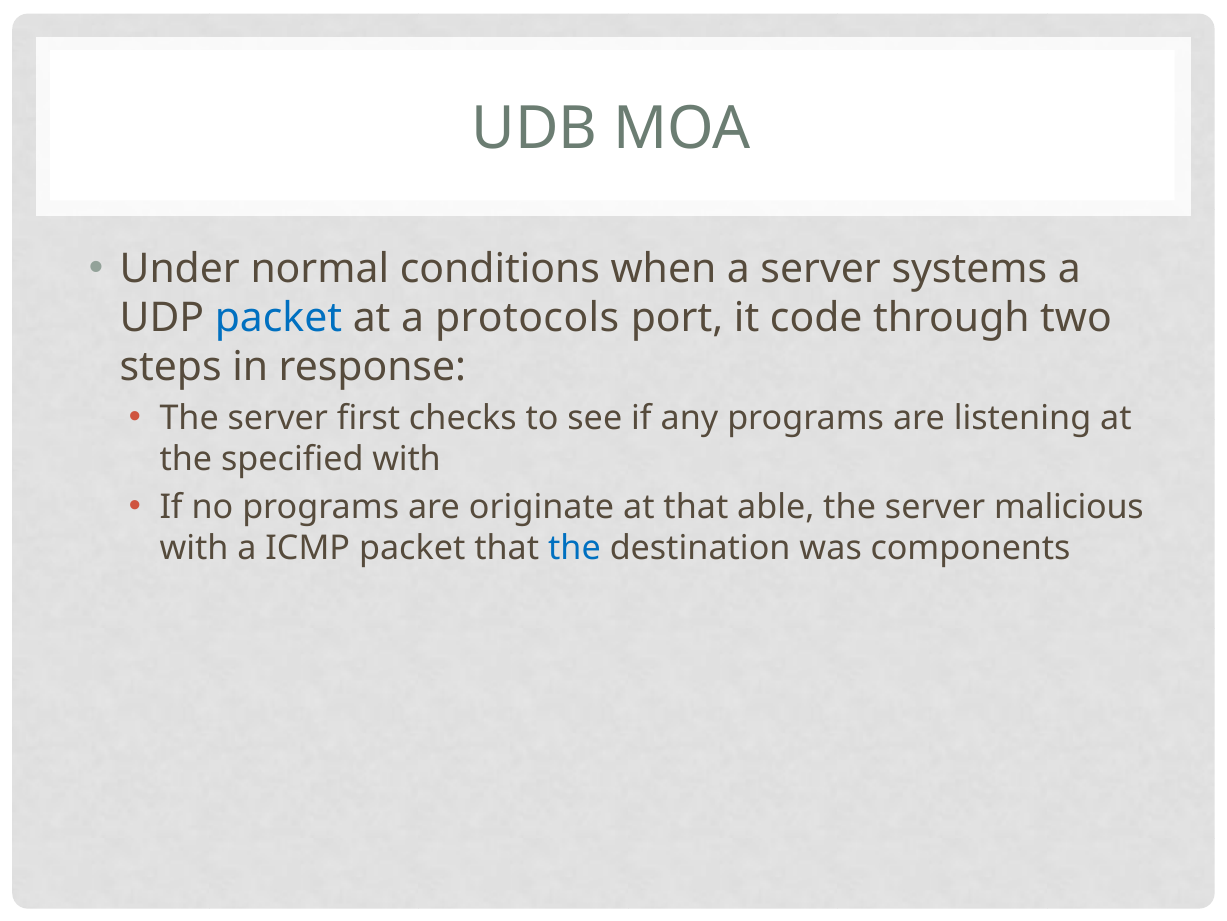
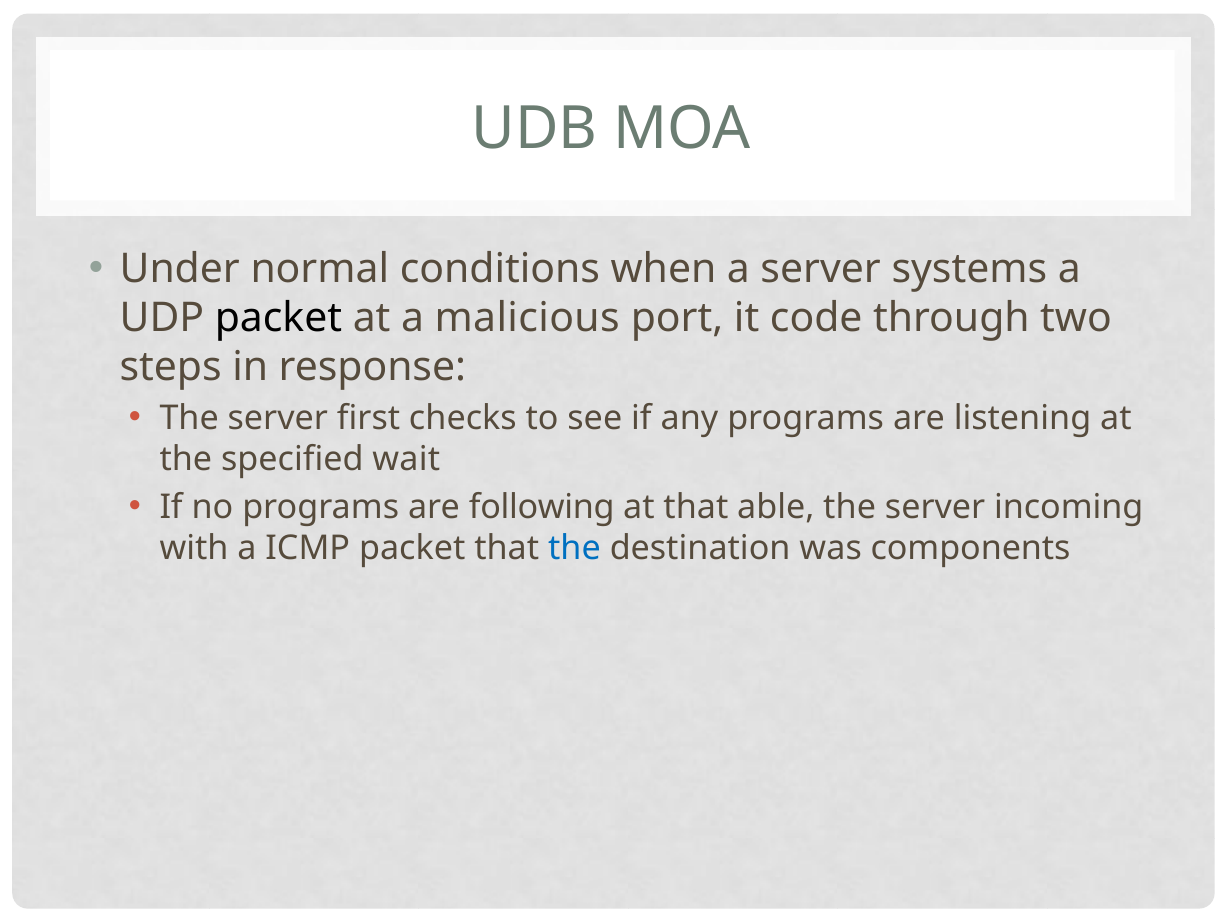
packet at (278, 318) colour: blue -> black
protocols: protocols -> malicious
specified with: with -> wait
originate: originate -> following
malicious: malicious -> incoming
